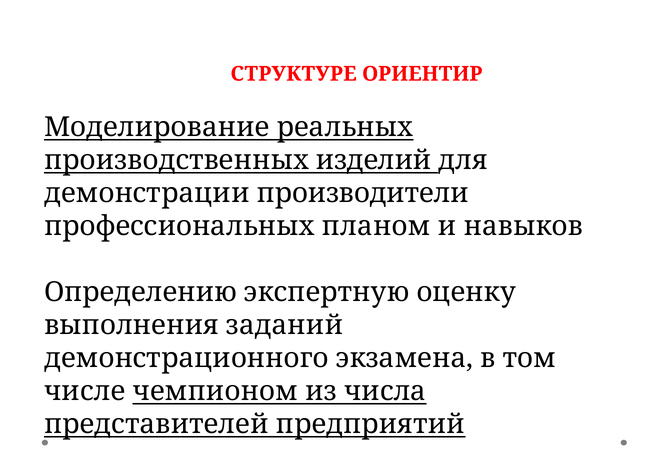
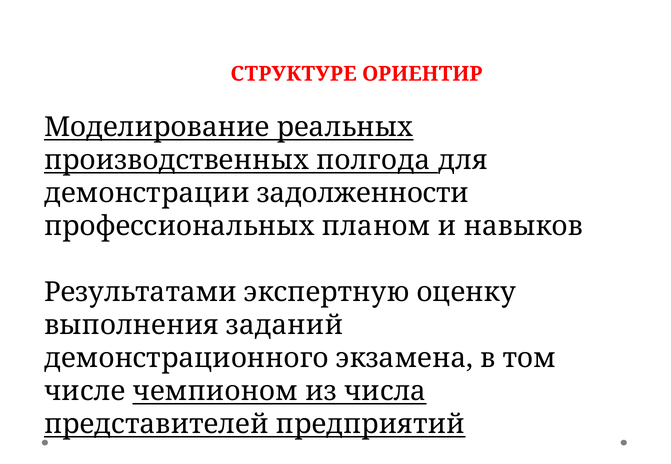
изделий: изделий -> полгода
производители: производители -> задолженности
Определению: Определению -> Результатами
